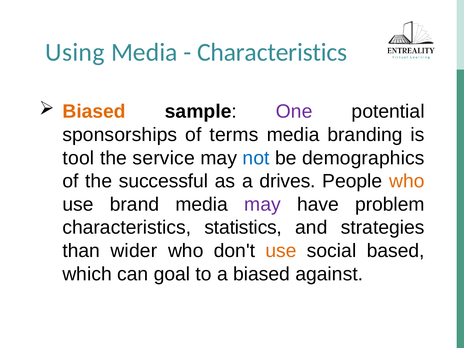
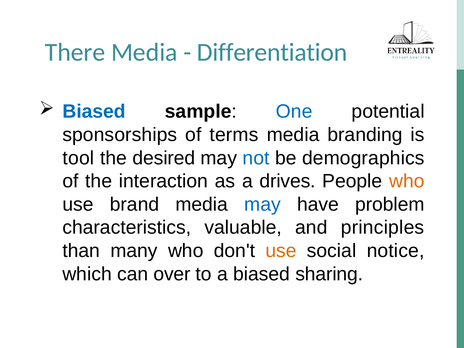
Using: Using -> There
Characteristics at (272, 52): Characteristics -> Differentiation
Biased at (94, 112) colour: orange -> blue
One colour: purple -> blue
service: service -> desired
successful: successful -> interaction
may at (262, 204) colour: purple -> blue
statistics: statistics -> valuable
strategies: strategies -> principles
wider: wider -> many
based: based -> notice
goal: goal -> over
against: against -> sharing
